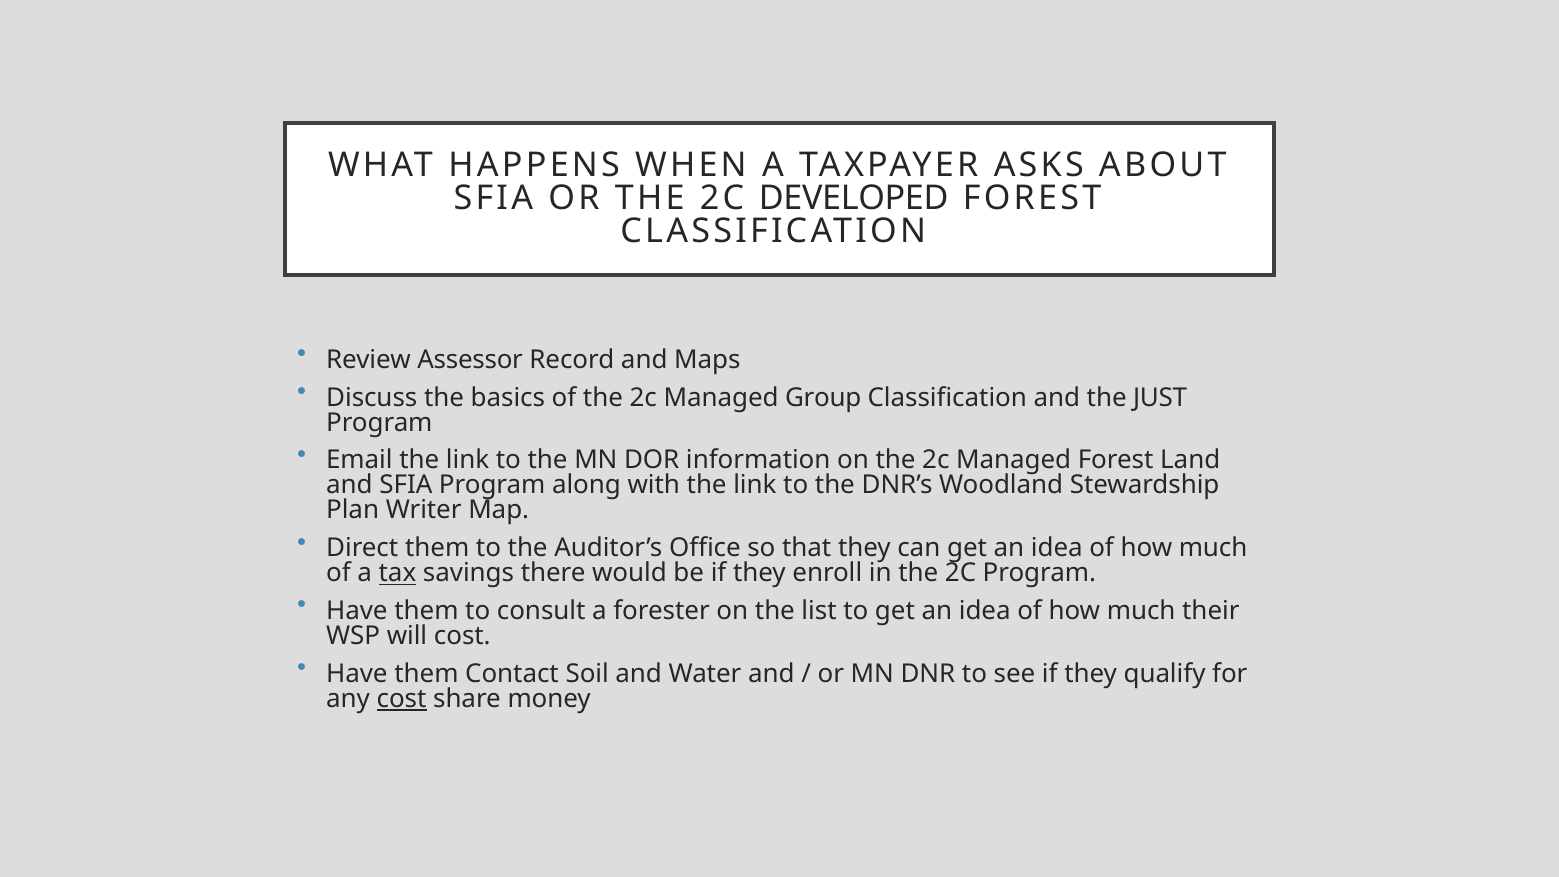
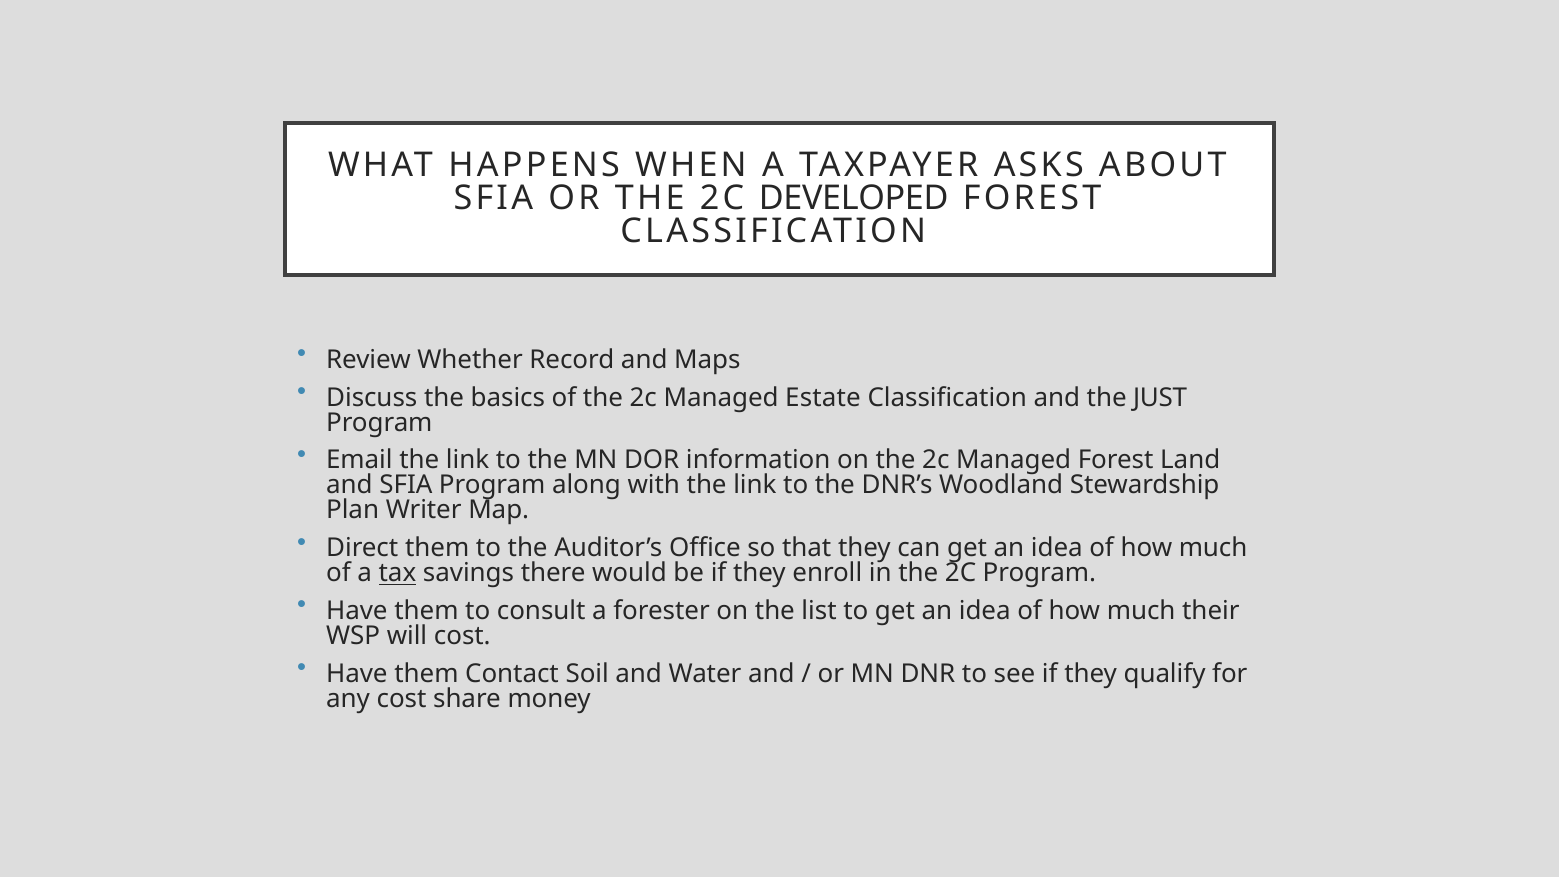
Assessor: Assessor -> Whether
Group: Group -> Estate
cost at (402, 699) underline: present -> none
